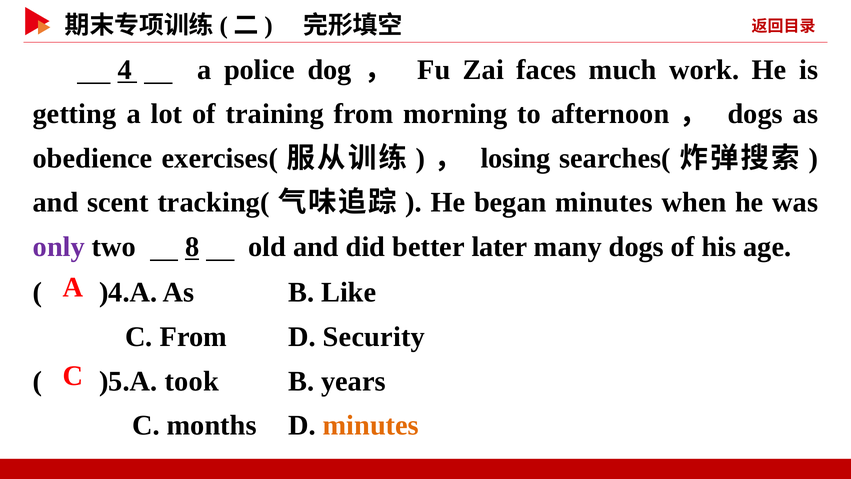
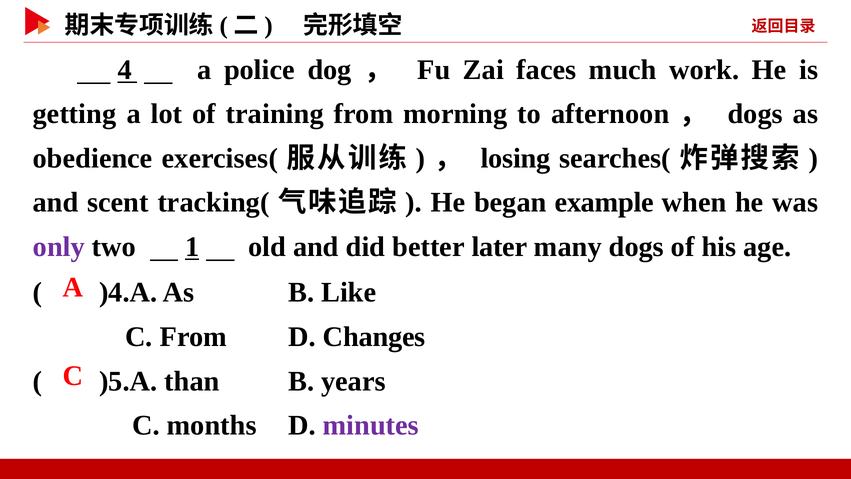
began minutes: minutes -> example
8: 8 -> 1
Security: Security -> Changes
took: took -> than
minutes at (371, 425) colour: orange -> purple
